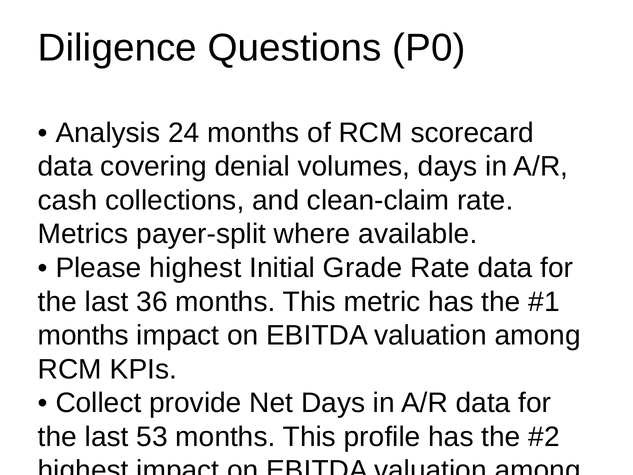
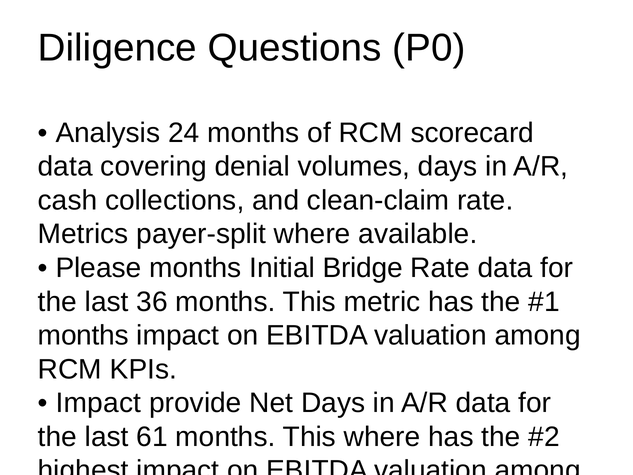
Please highest: highest -> months
Grade: Grade -> Bridge
Collect at (98, 403): Collect -> Impact
53: 53 -> 61
This profile: profile -> where
